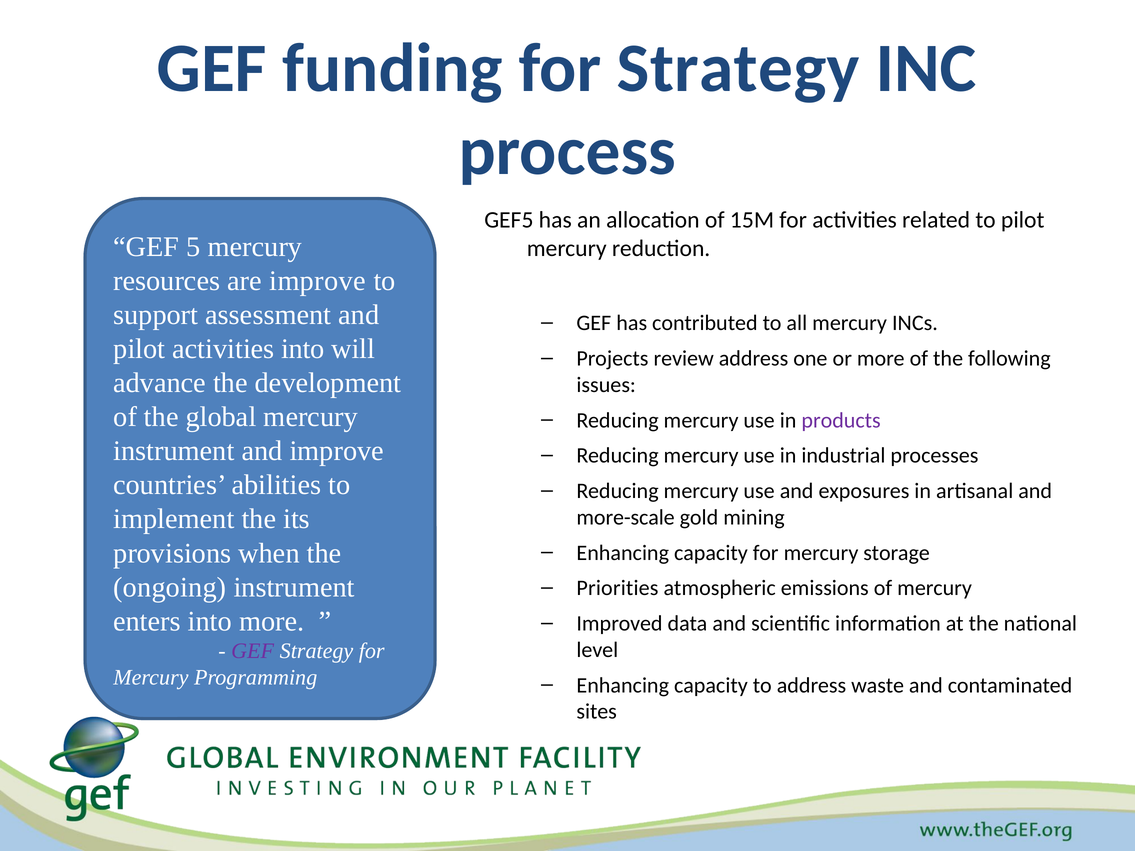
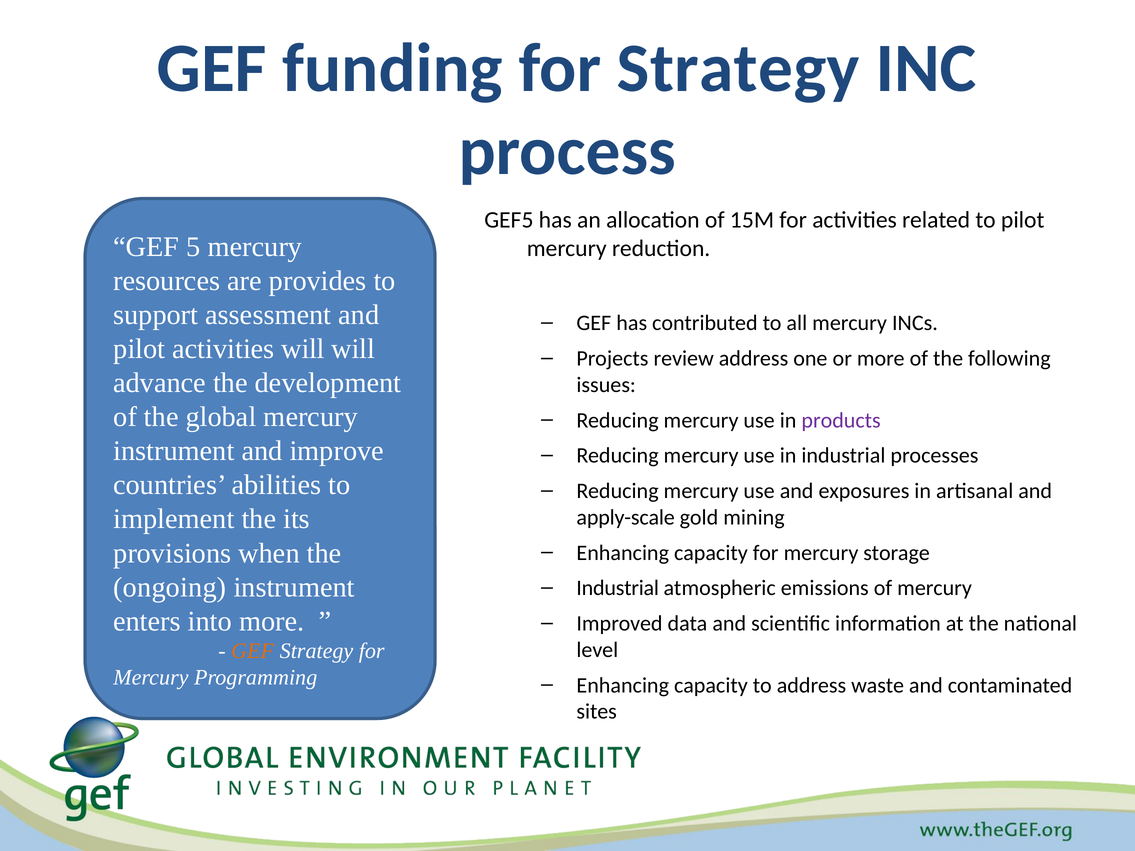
are improve: improve -> provides
activities into: into -> will
more-scale: more-scale -> apply-scale
Priorities at (617, 588): Priorities -> Industrial
GEF at (253, 651) colour: purple -> orange
